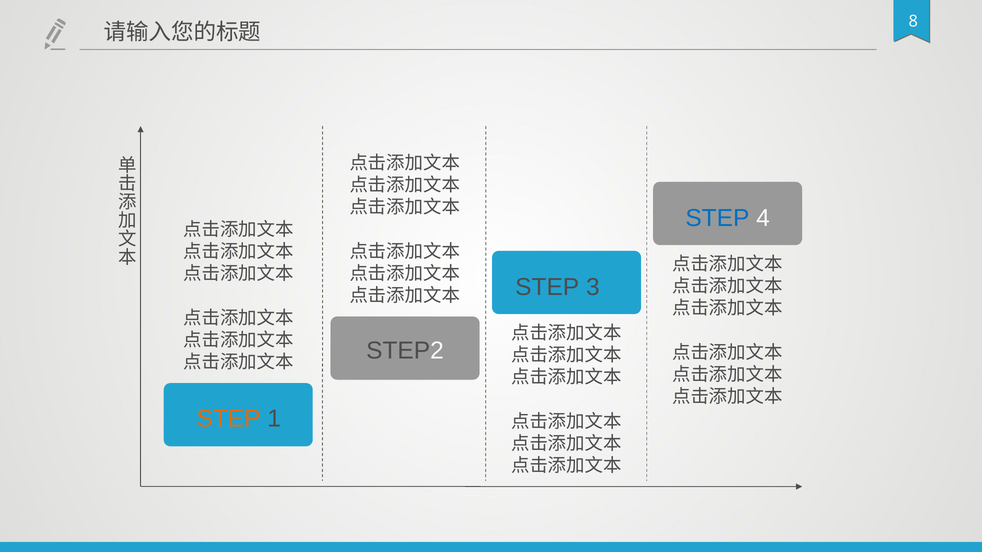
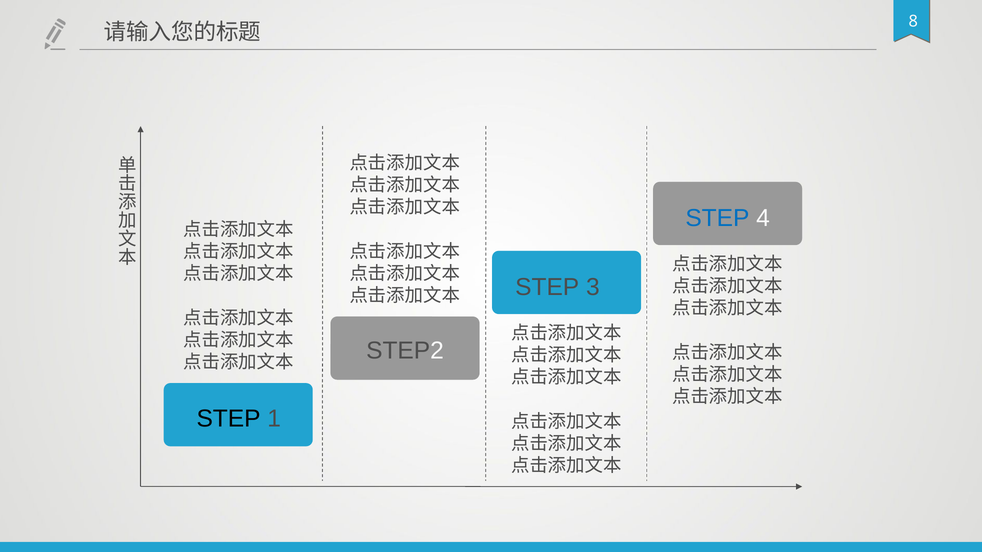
STEP at (229, 419) colour: orange -> black
